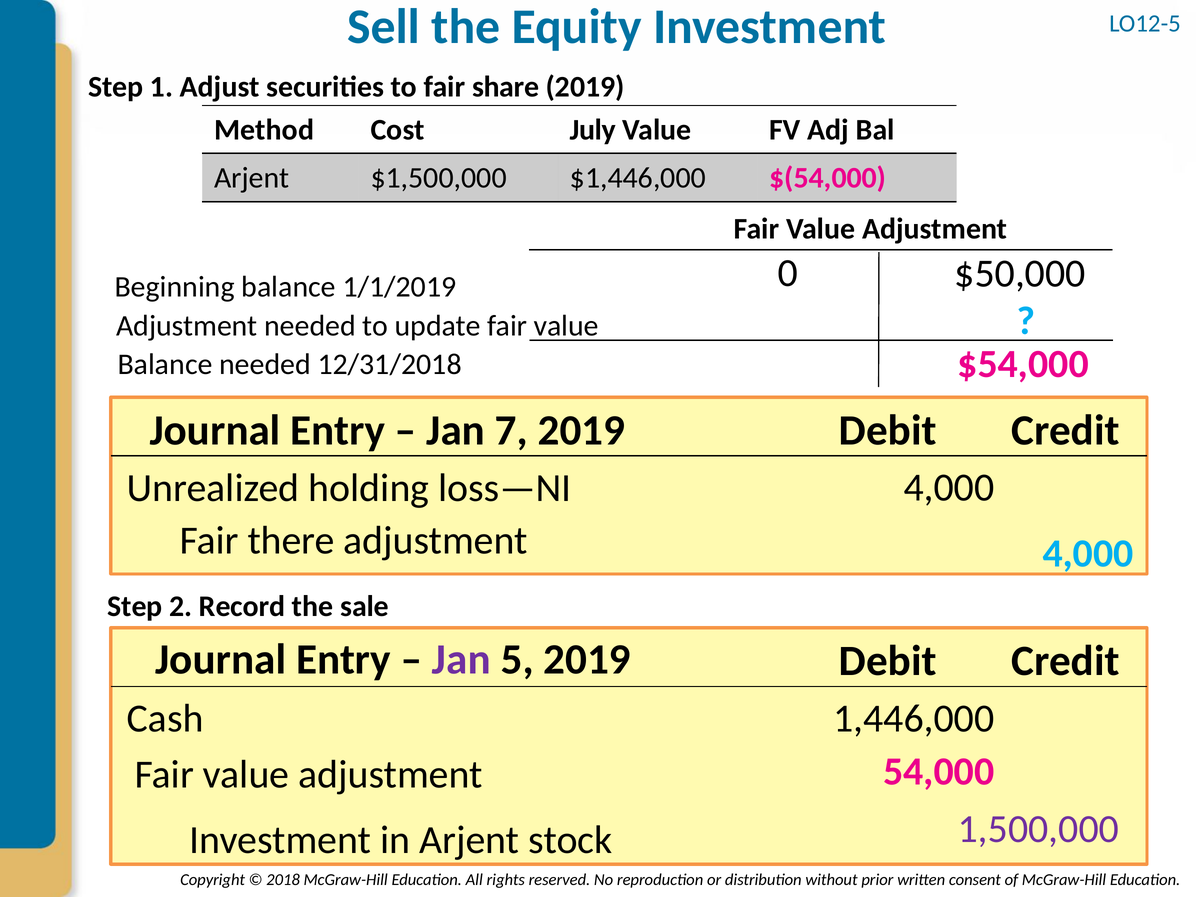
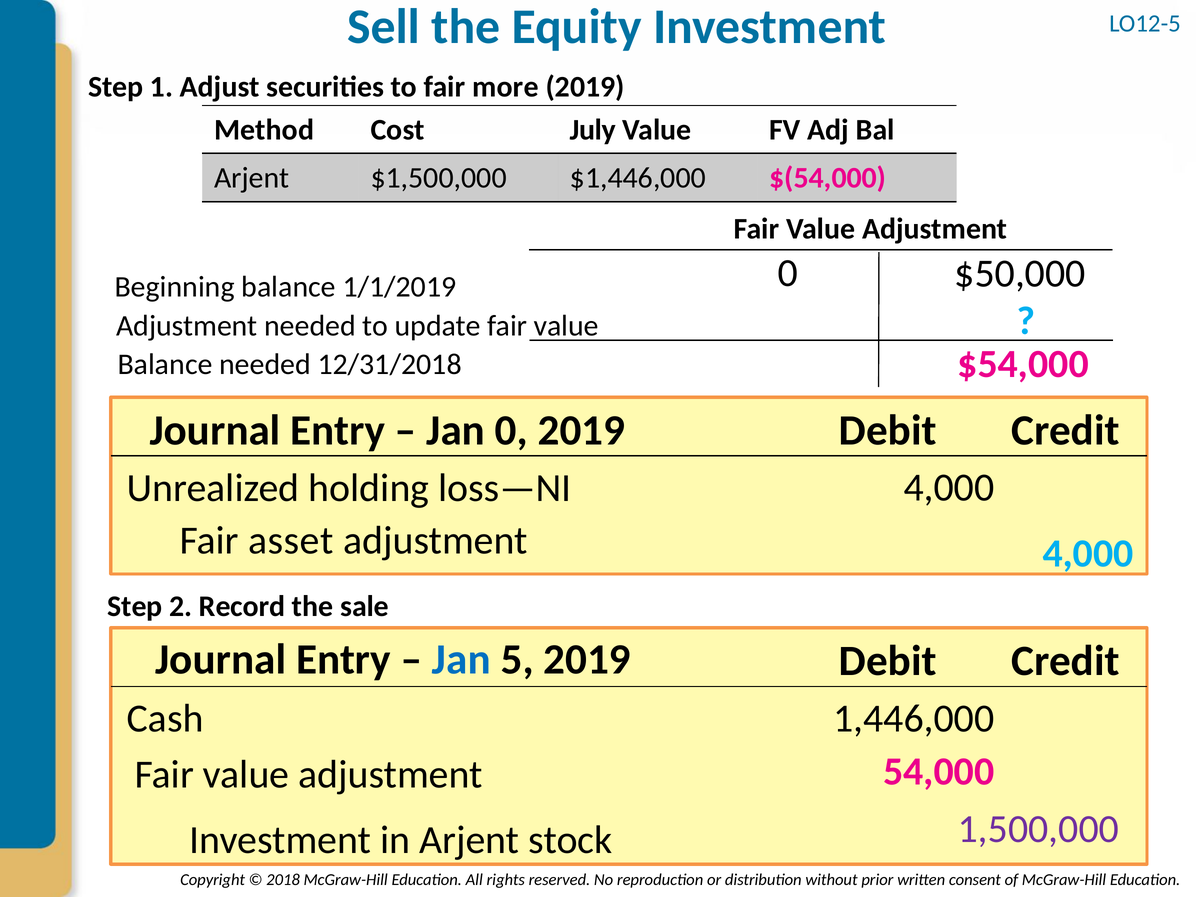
share: share -> more
Jan 7: 7 -> 0
there: there -> asset
Jan at (461, 660) colour: purple -> blue
